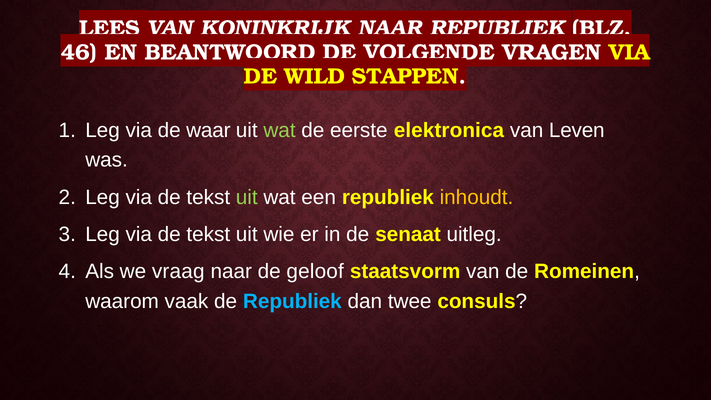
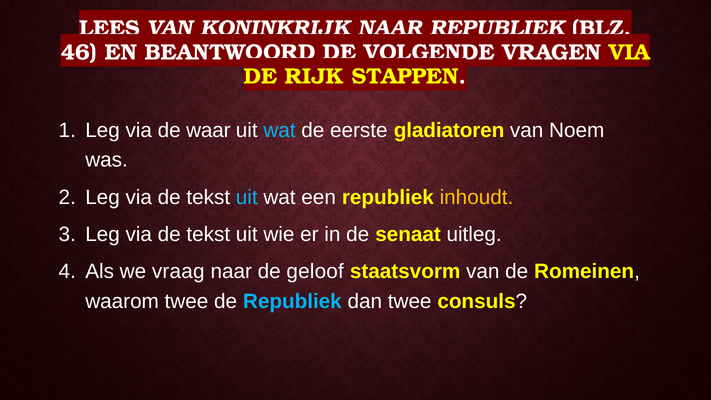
WILD: WILD -> RIJK
wat at (280, 130) colour: light green -> light blue
elektronica: elektronica -> gladiatoren
Leven: Leven -> Noem
uit at (247, 197) colour: light green -> light blue
waarom vaak: vaak -> twee
